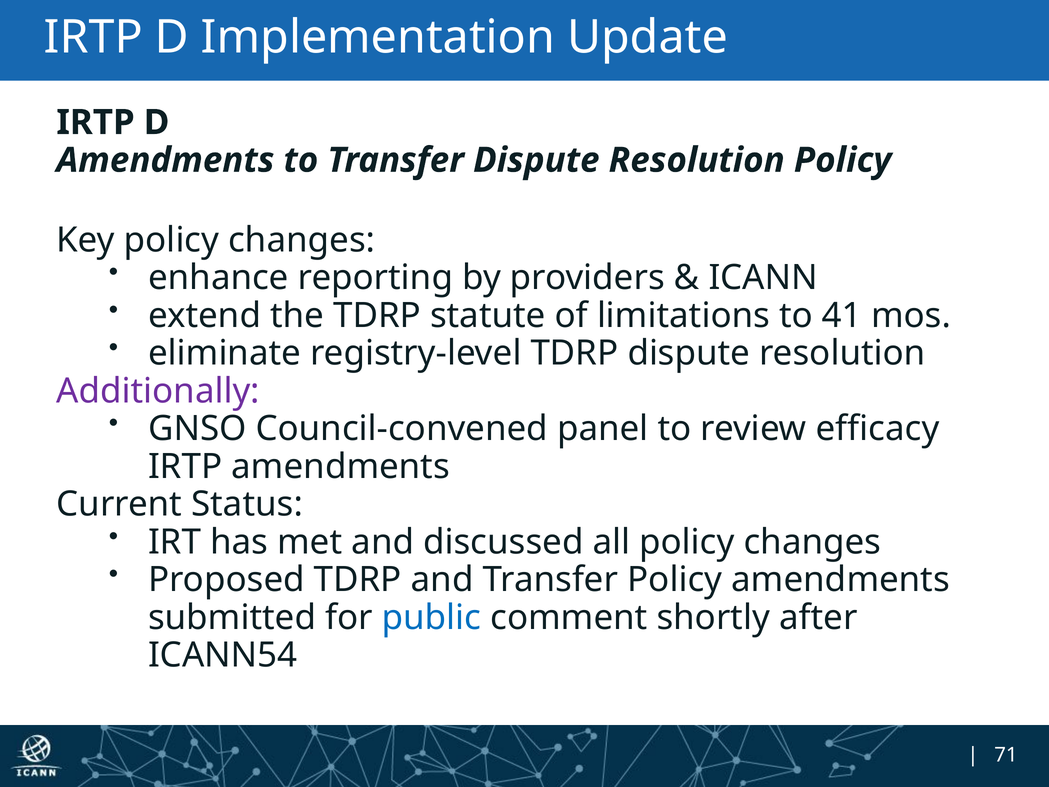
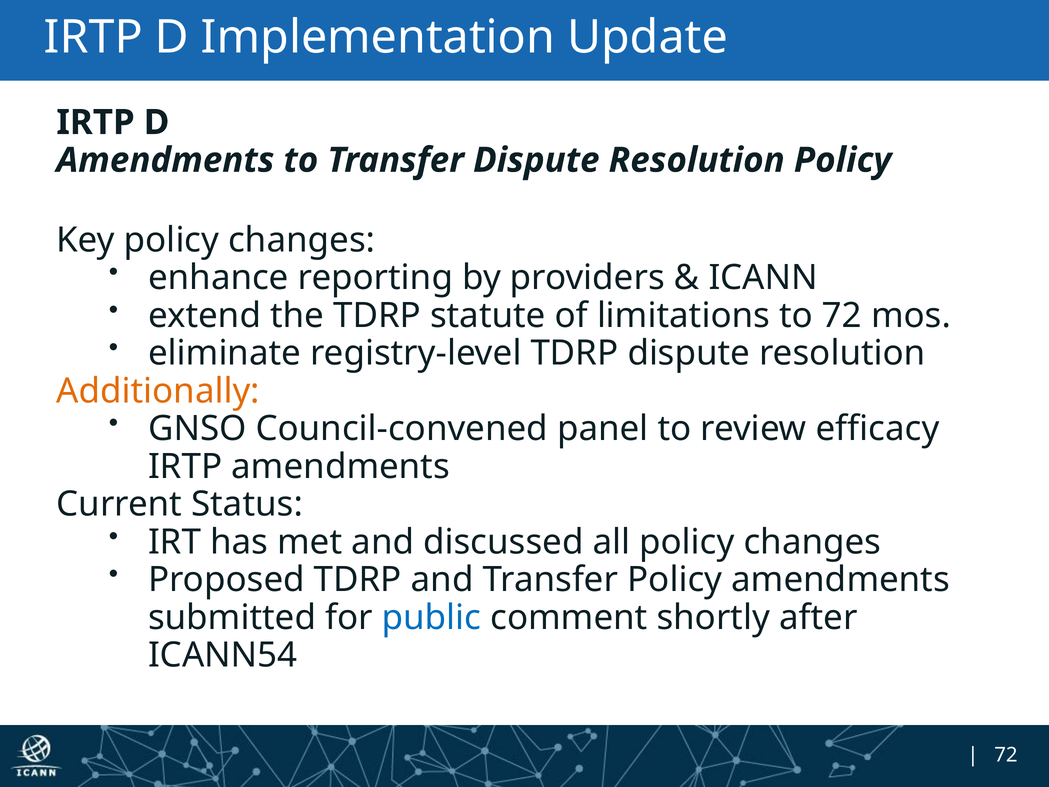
to 41: 41 -> 72
Additionally colour: purple -> orange
71 at (1006, 755): 71 -> 72
